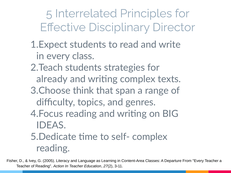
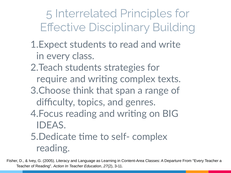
Director: Director -> Building
already: already -> require
